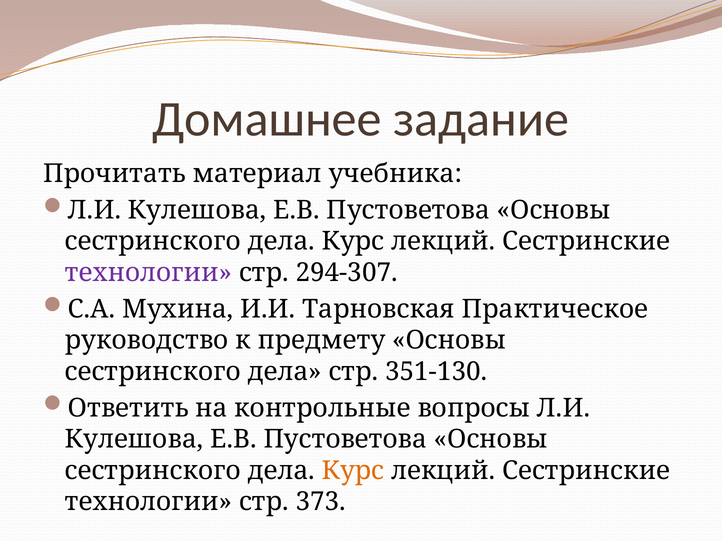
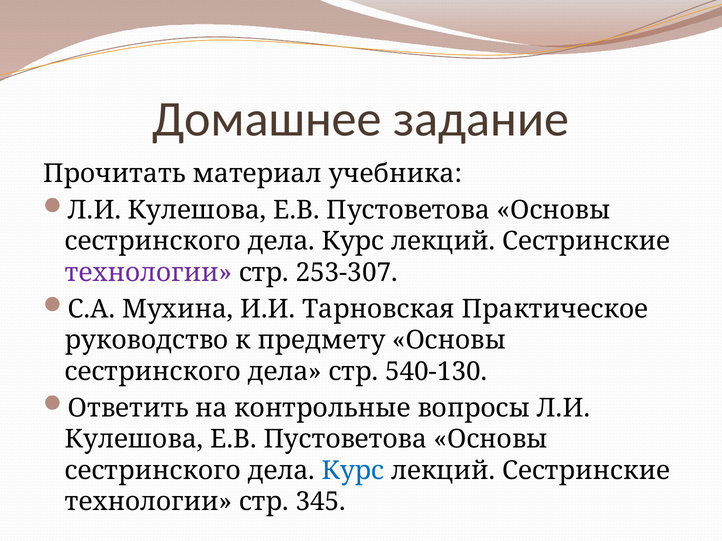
294-307: 294-307 -> 253-307
351-130: 351-130 -> 540-130
Курс at (353, 471) colour: orange -> blue
373: 373 -> 345
